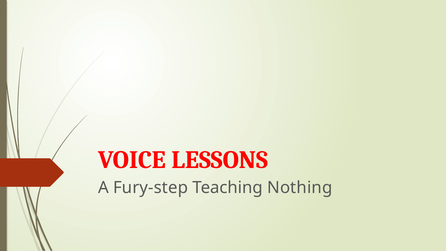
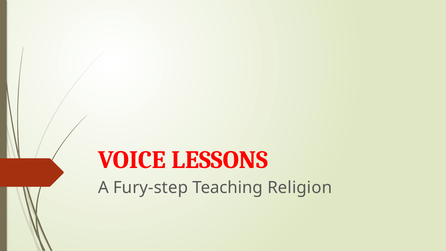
Nothing: Nothing -> Religion
